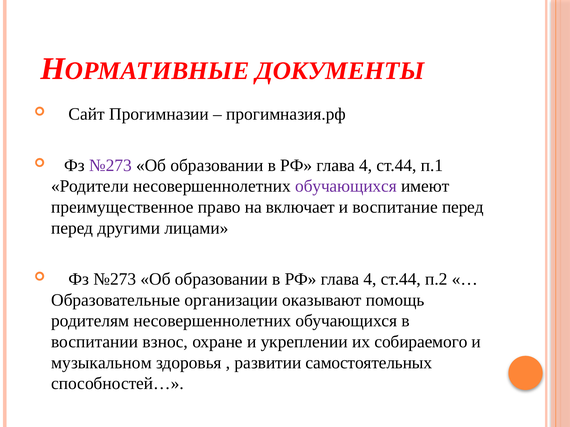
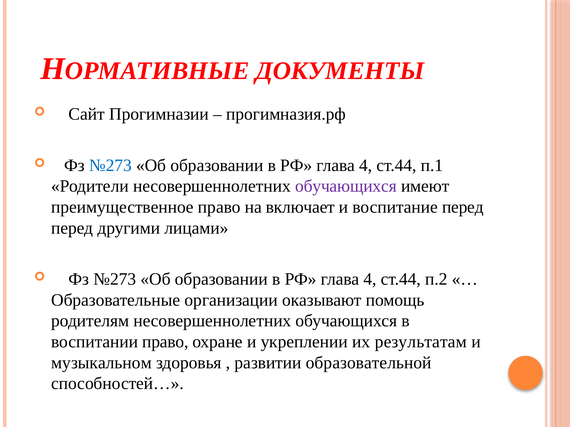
№273 at (110, 166) colour: purple -> blue
воспитании взнос: взнос -> право
собираемого: собираемого -> результатам
самостоятельных: самостоятельных -> образовательной
